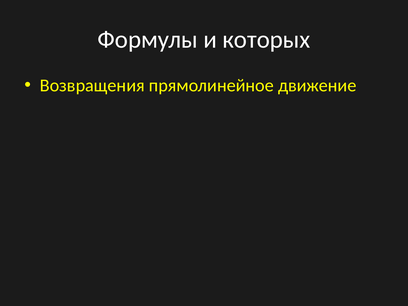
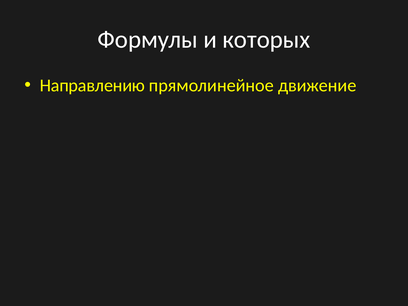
Возвращения: Возвращения -> Направлению
